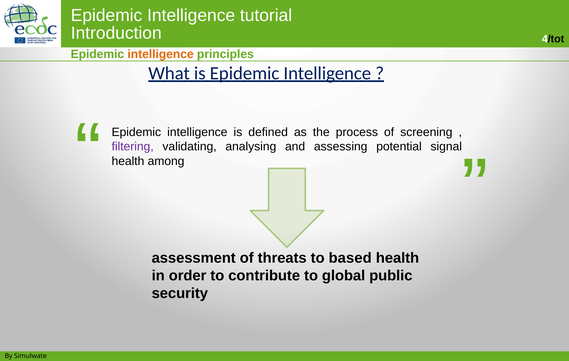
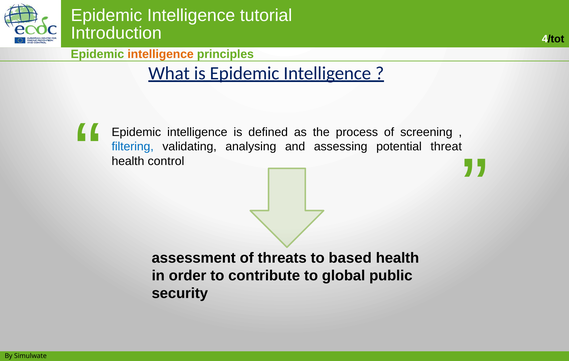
filtering colour: purple -> blue
signal: signal -> threat
among: among -> control
